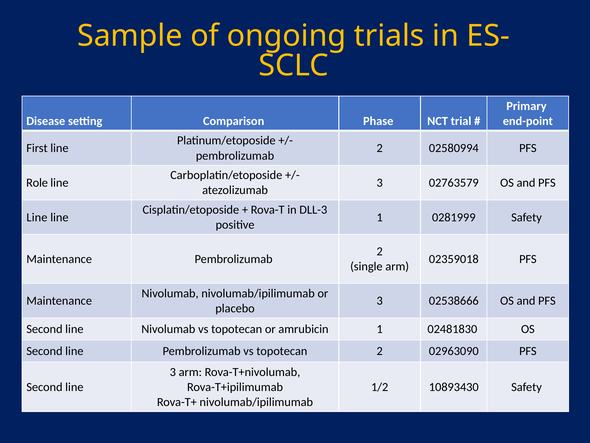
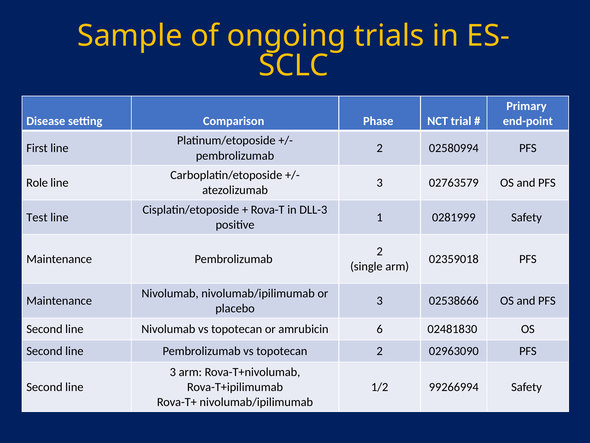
Line at (37, 217): Line -> Test
amrubicin 1: 1 -> 6
10893430: 10893430 -> 99266994
